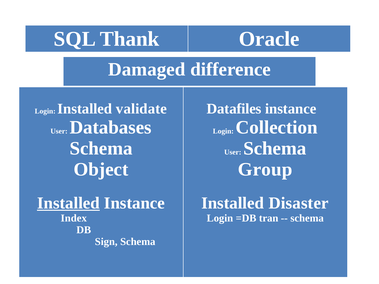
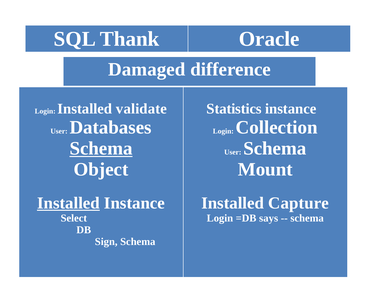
Datafiles: Datafiles -> Statistics
Schema at (101, 149) underline: none -> present
Group: Group -> Mount
Disaster: Disaster -> Capture
Index: Index -> Select
tran: tran -> says
